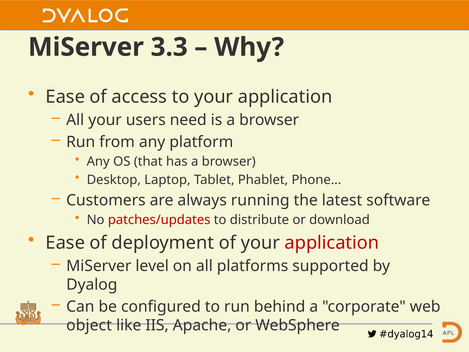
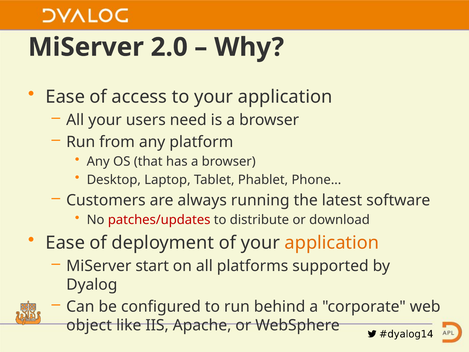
3.3: 3.3 -> 2.0
application at (332, 243) colour: red -> orange
level: level -> start
